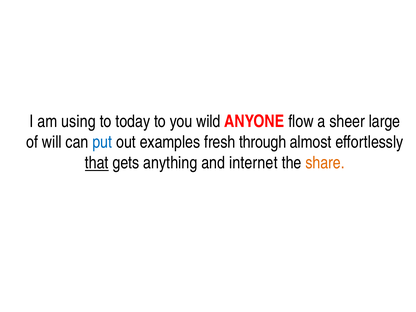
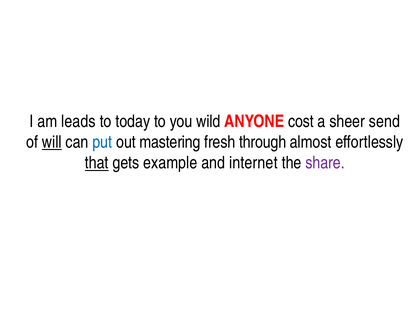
using: using -> leads
flow: flow -> cost
large: large -> send
will underline: none -> present
examples: examples -> mastering
anything: anything -> example
share colour: orange -> purple
